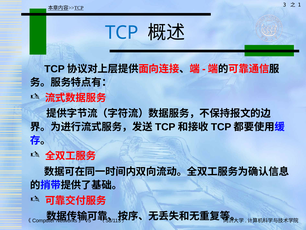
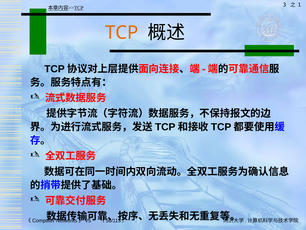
TCP colour: blue -> orange
